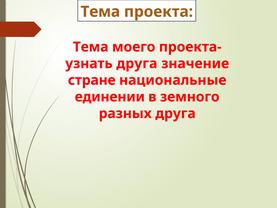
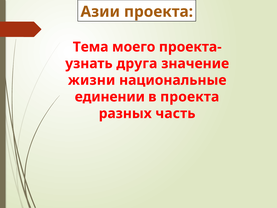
Тема at (100, 12): Тема -> Азии
стране: стране -> жизни
в земного: земного -> проекта
разных друга: друга -> часть
